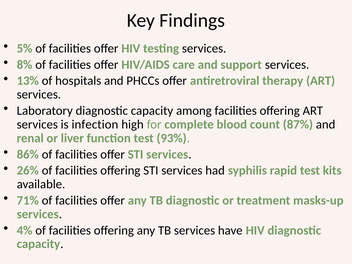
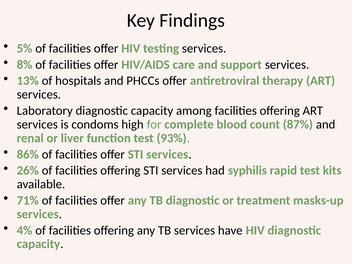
infection: infection -> condoms
